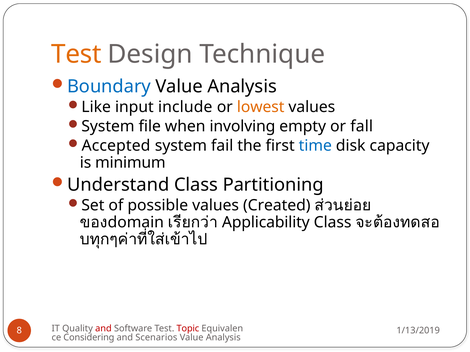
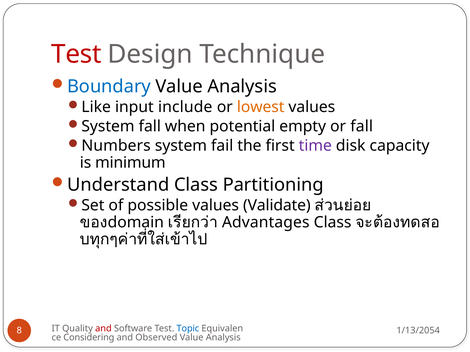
Test at (76, 54) colour: orange -> red
System file: file -> fall
involving: involving -> potential
Accepted: Accepted -> Numbers
time colour: blue -> purple
Created: Created -> Validate
Applicability: Applicability -> Advantages
Topic colour: red -> blue
1/13/2019: 1/13/2019 -> 1/13/2054
Scenarios: Scenarios -> Observed
